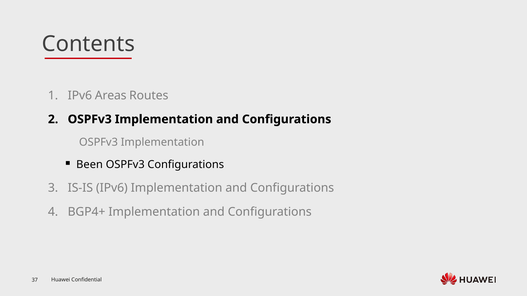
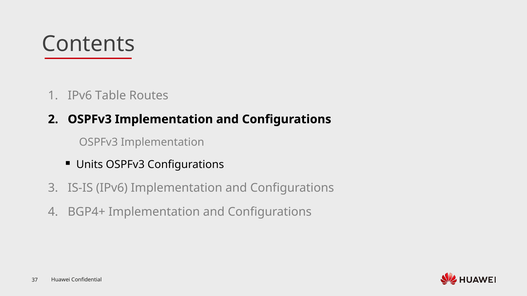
Areas: Areas -> Table
Been: Been -> Units
